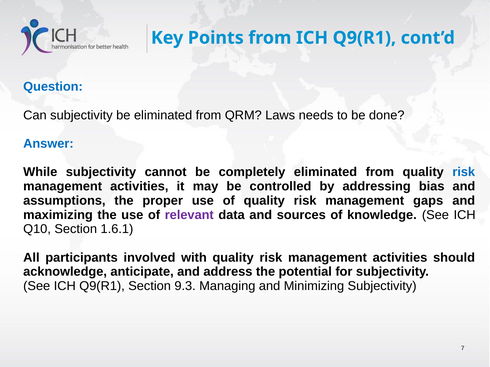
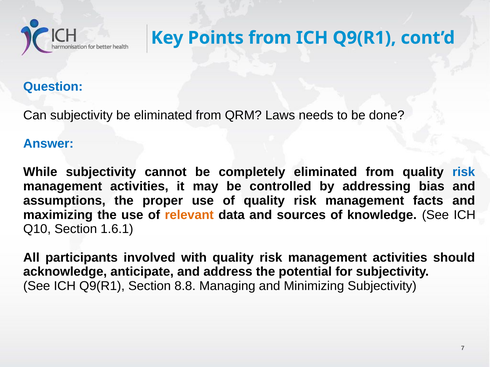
gaps: gaps -> facts
relevant colour: purple -> orange
9.3: 9.3 -> 8.8
